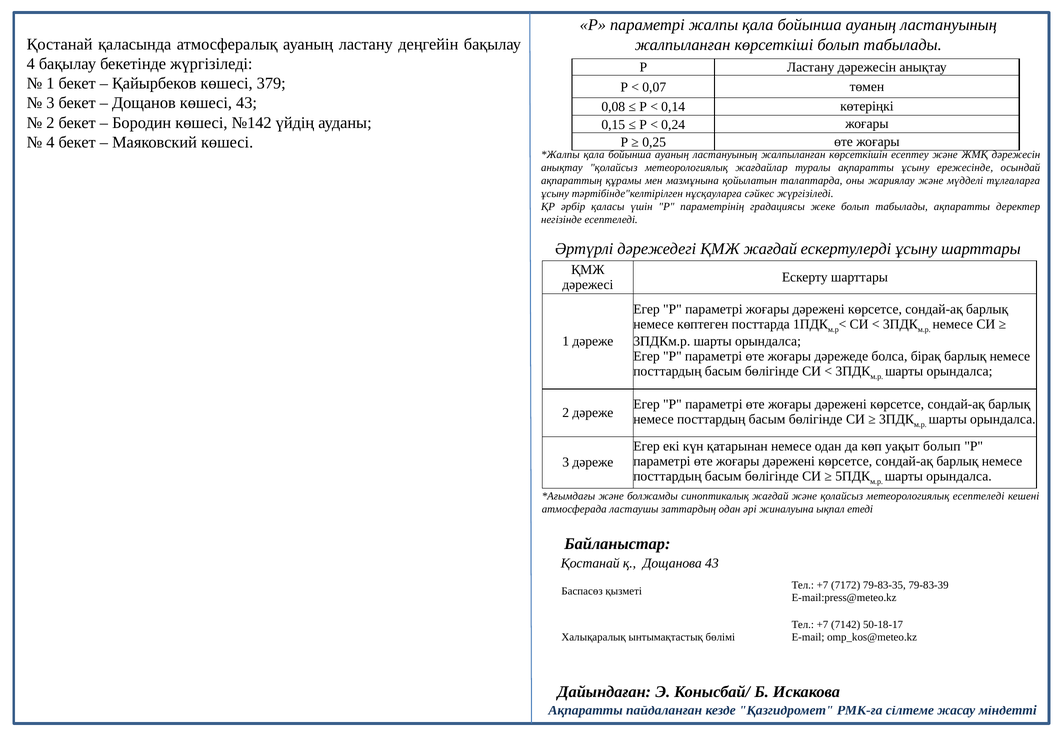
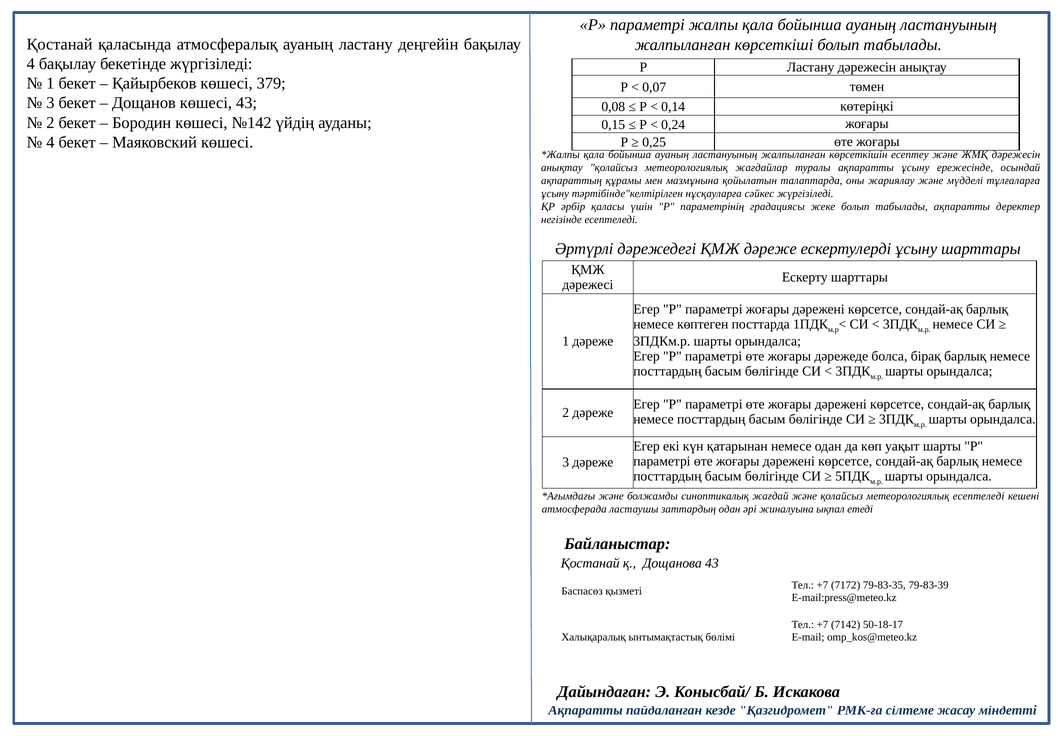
ҚМЖ жағдай: жағдай -> дәреже
уақыт болып: болып -> шарты
